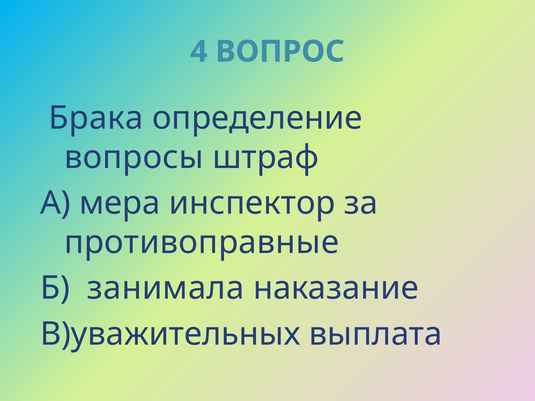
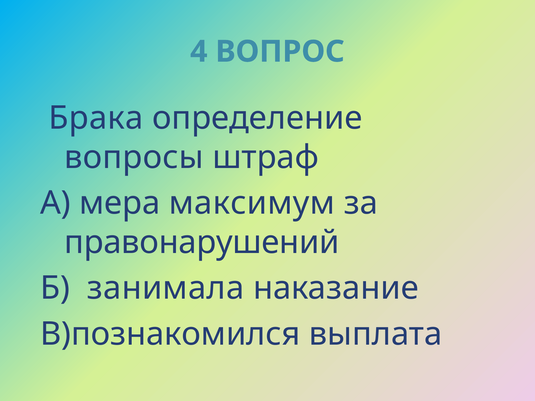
инспектор: инспектор -> максимум
противоправные: противоправные -> правонарушений
В)уважительных: В)уважительных -> В)познакомился
